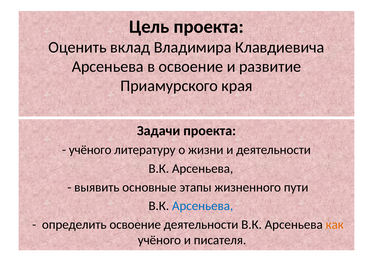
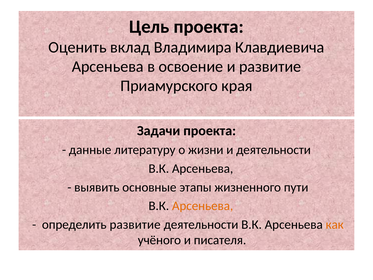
учёного at (90, 150): учёного -> данные
Арсеньева at (203, 206) colour: blue -> orange
определить освоение: освоение -> развитие
